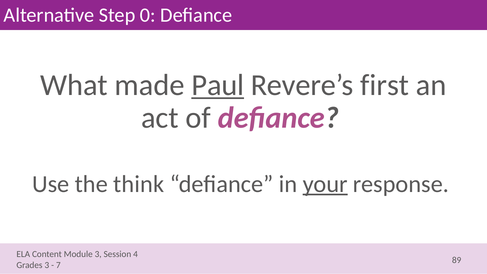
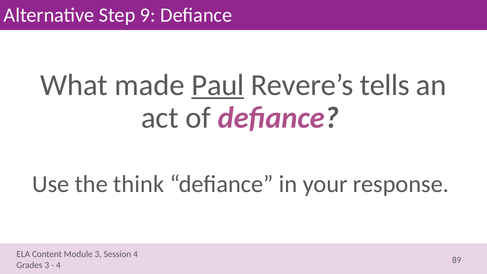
0: 0 -> 9
first: first -> tells
your underline: present -> none
7 at (58, 265): 7 -> 4
